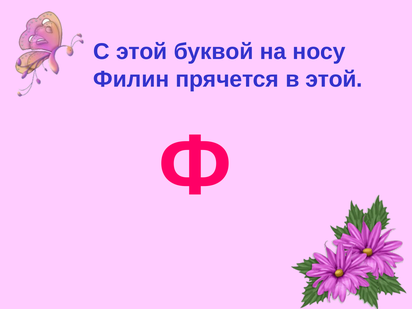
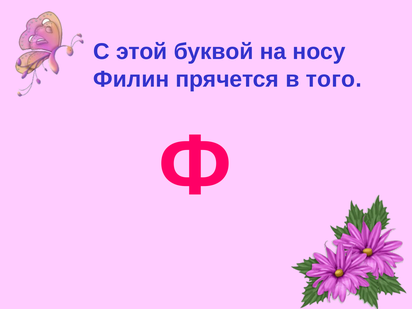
в этой: этой -> того
